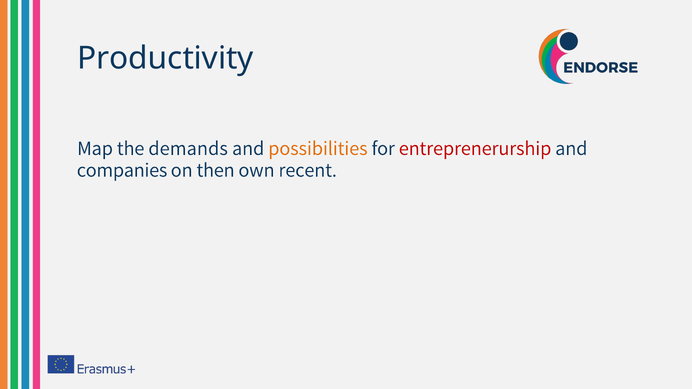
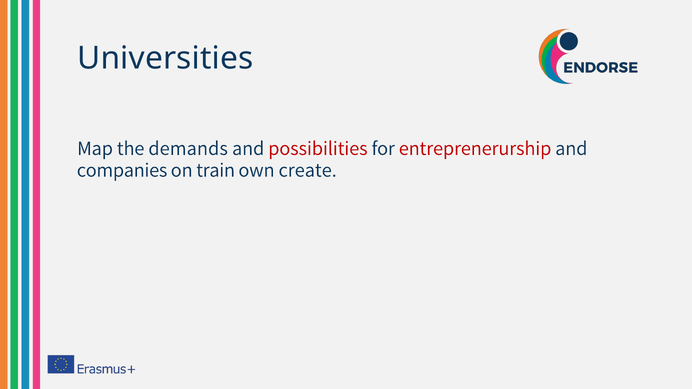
Productivity: Productivity -> Universities
possibilities colour: orange -> red
then: then -> train
recent: recent -> create
